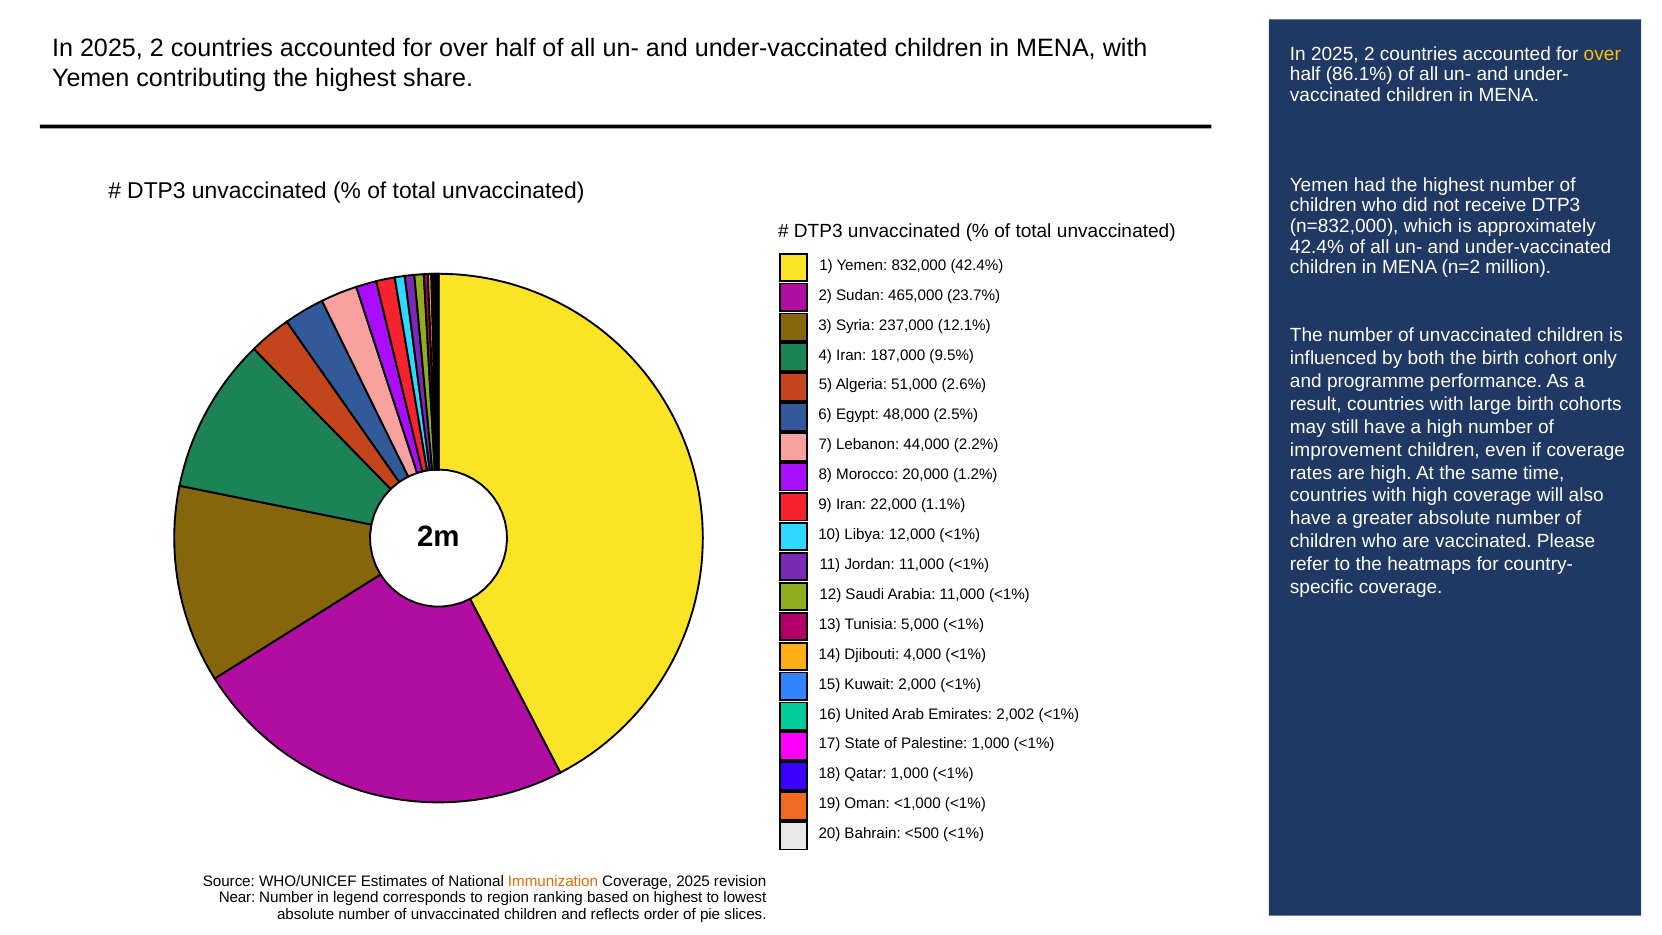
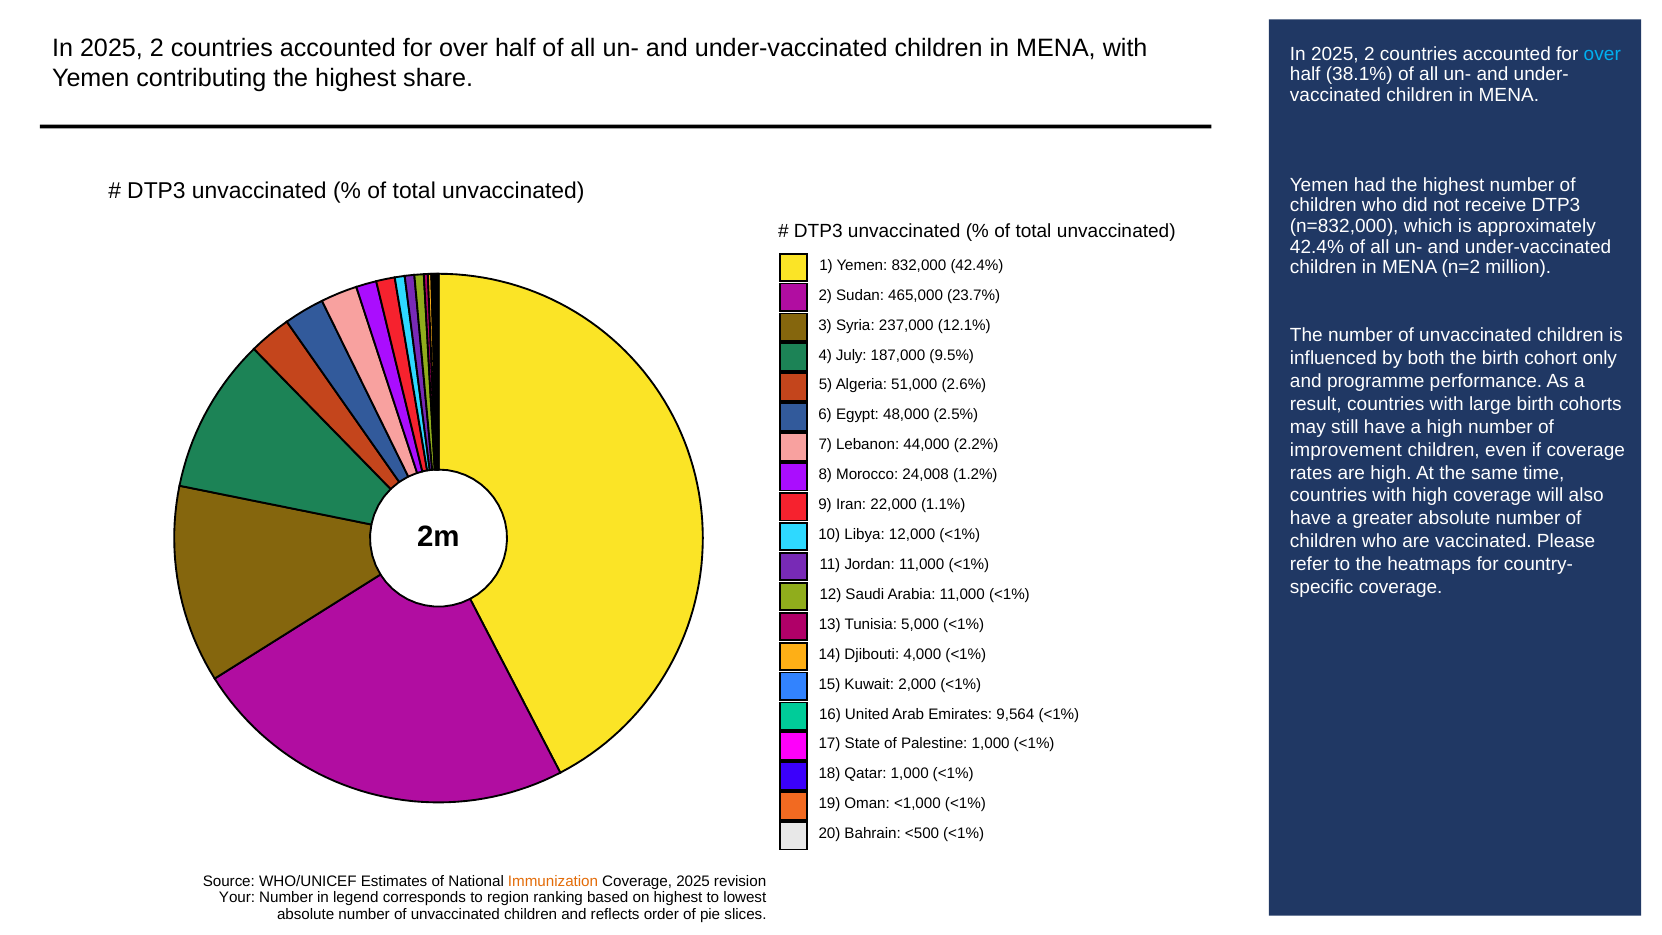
over at (1602, 54) colour: yellow -> light blue
86.1%: 86.1% -> 38.1%
4 Iran: Iran -> July
20,000: 20,000 -> 24,008
2,002: 2,002 -> 9,564
Near: Near -> Your
